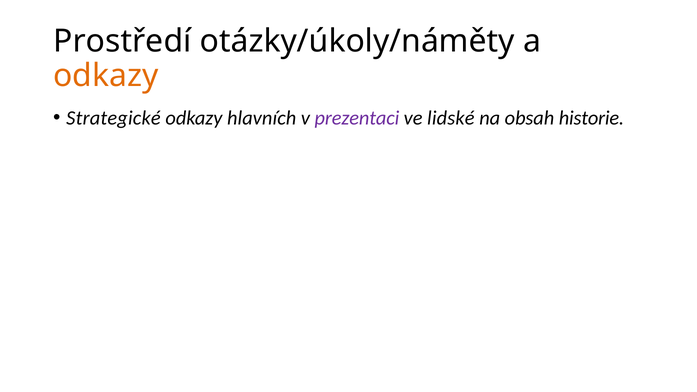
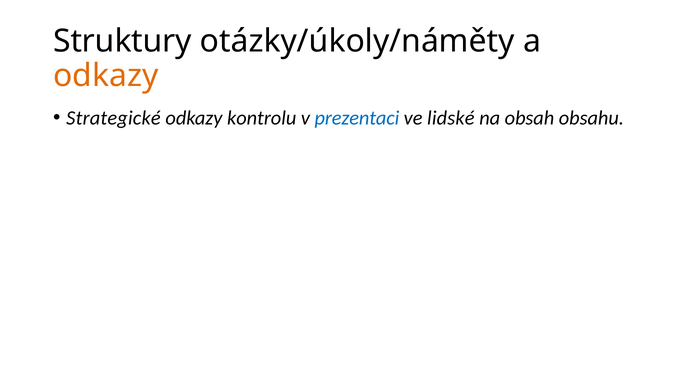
Prostředí: Prostředí -> Struktury
hlavních: hlavních -> kontrolu
prezentaci colour: purple -> blue
historie: historie -> obsahu
